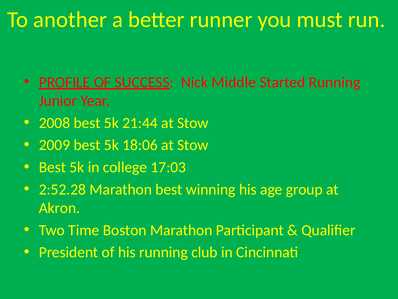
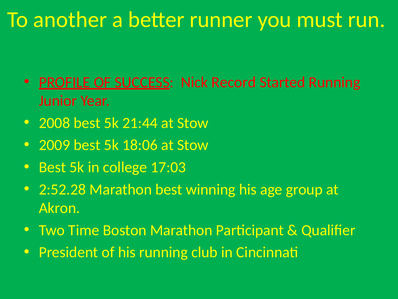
Middle: Middle -> Record
